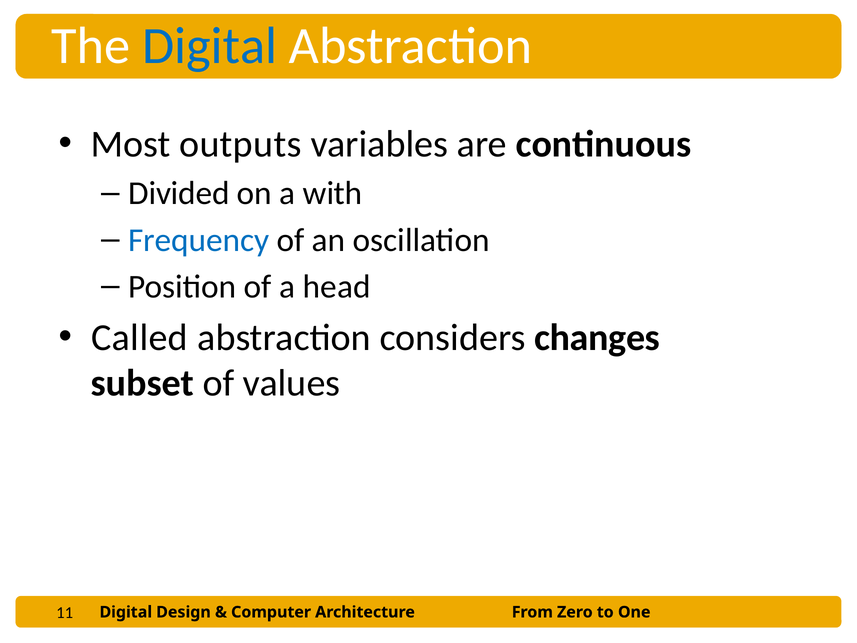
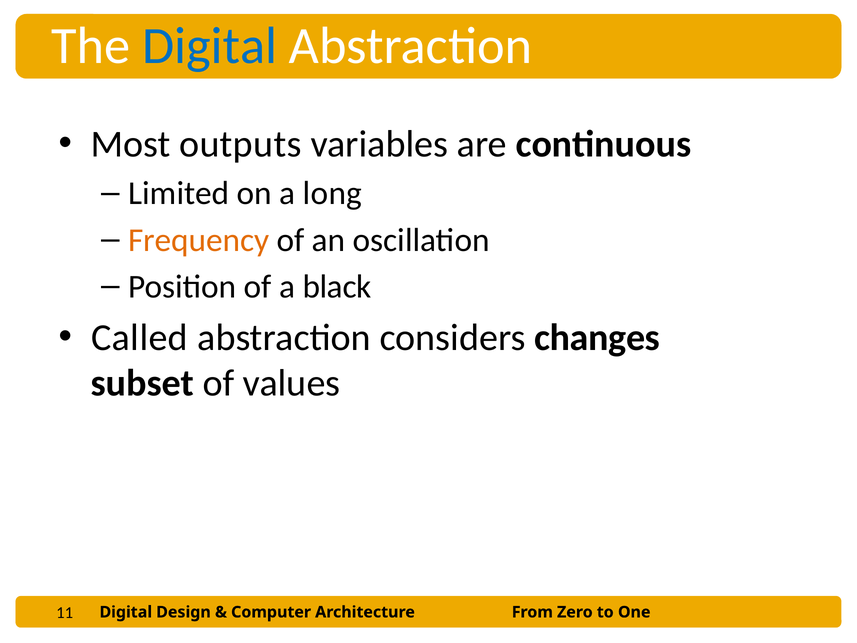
Divided: Divided -> Limited
with: with -> long
Frequency colour: blue -> orange
head: head -> black
